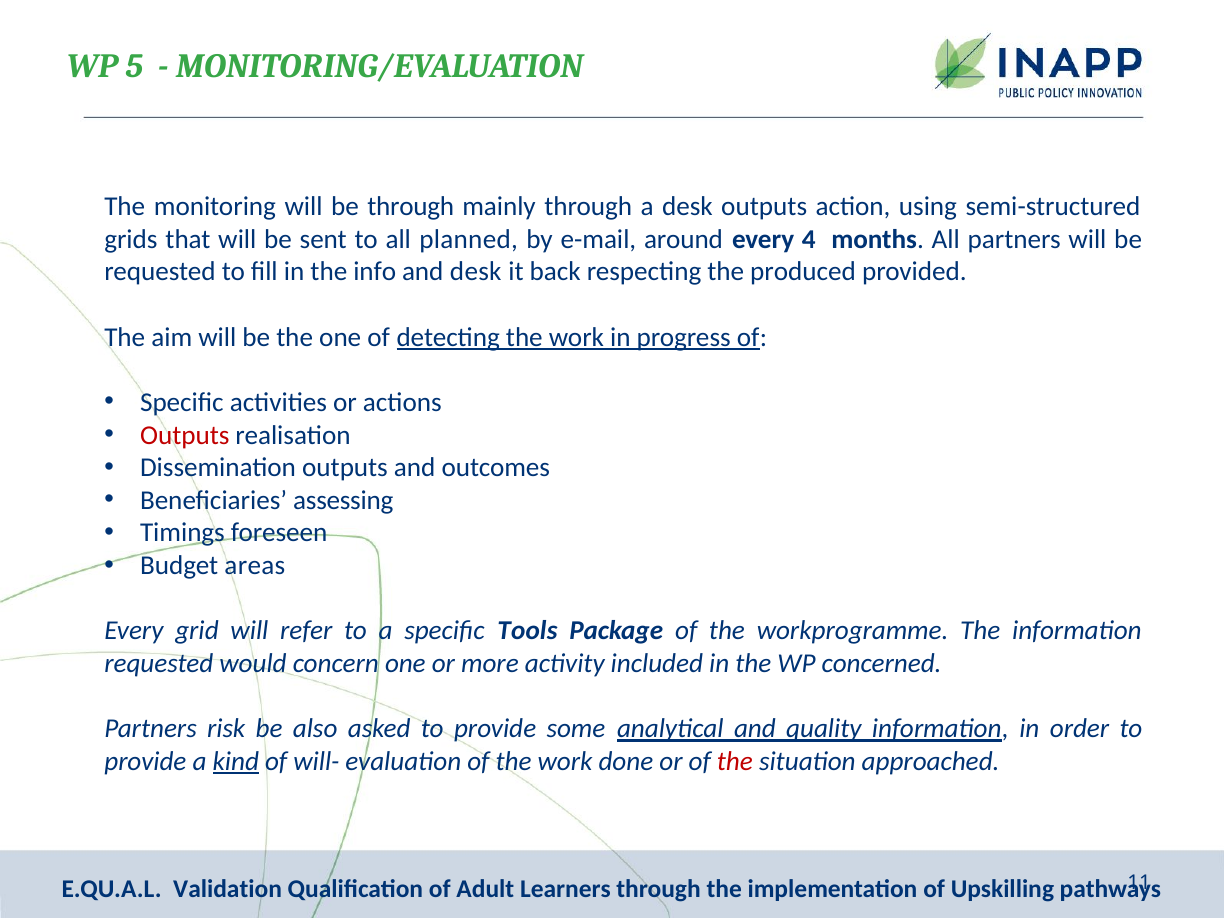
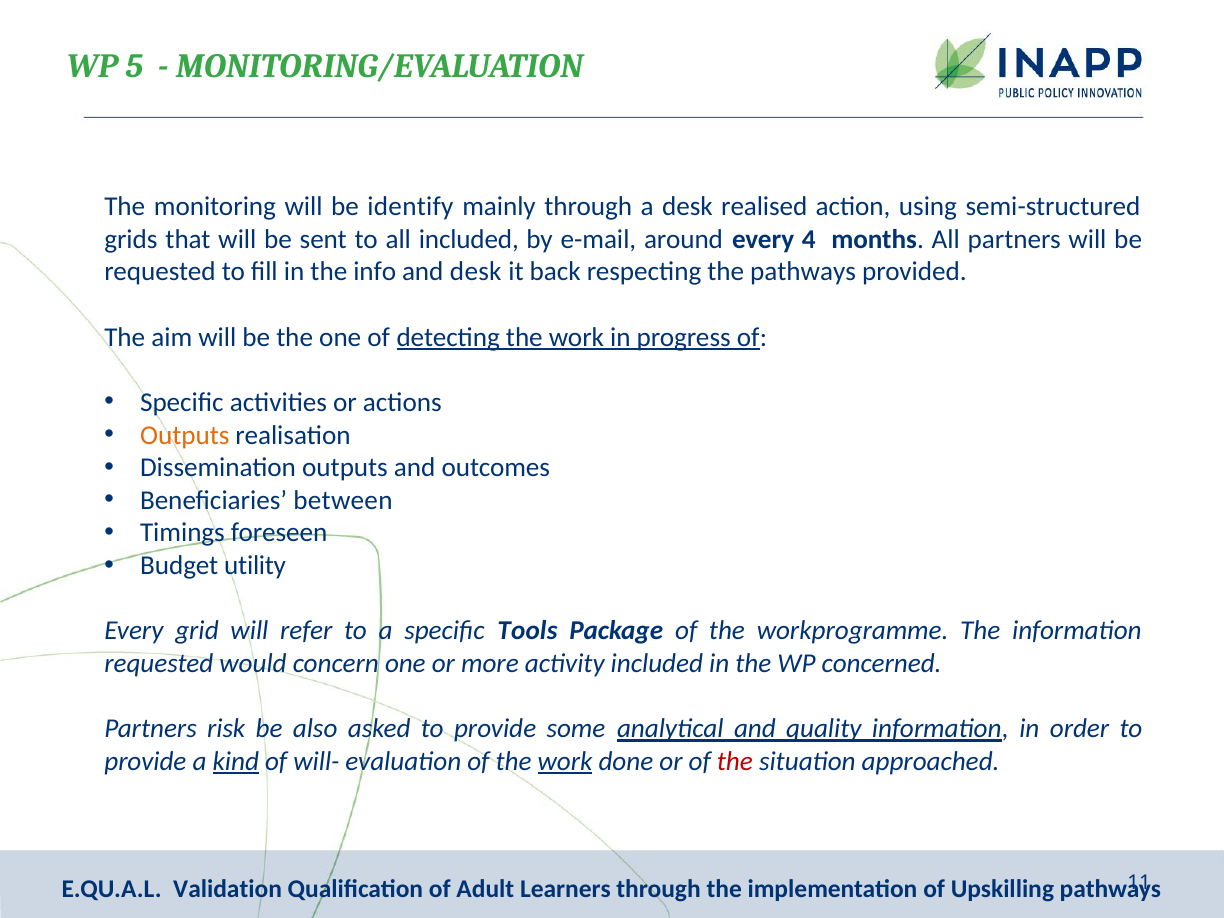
be through: through -> identify
desk outputs: outputs -> realised
all planned: planned -> included
the produced: produced -> pathways
Outputs at (185, 435) colour: red -> orange
assessing: assessing -> between
areas: areas -> utility
work at (565, 761) underline: none -> present
